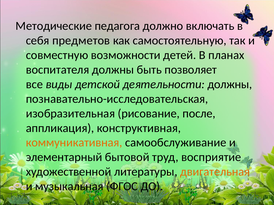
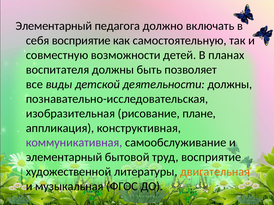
Методические at (54, 26): Методические -> Элементарный
себя предметов: предметов -> восприятие
после: после -> плане
коммуникативная colour: orange -> purple
